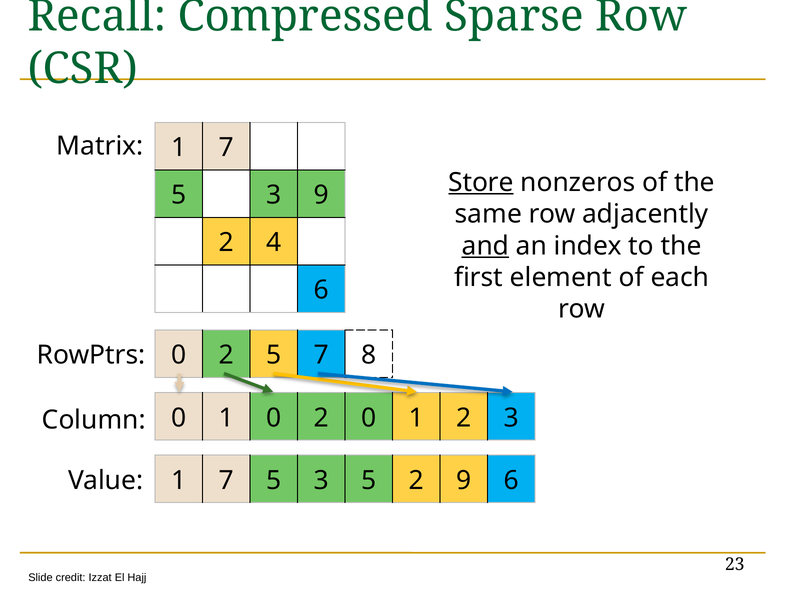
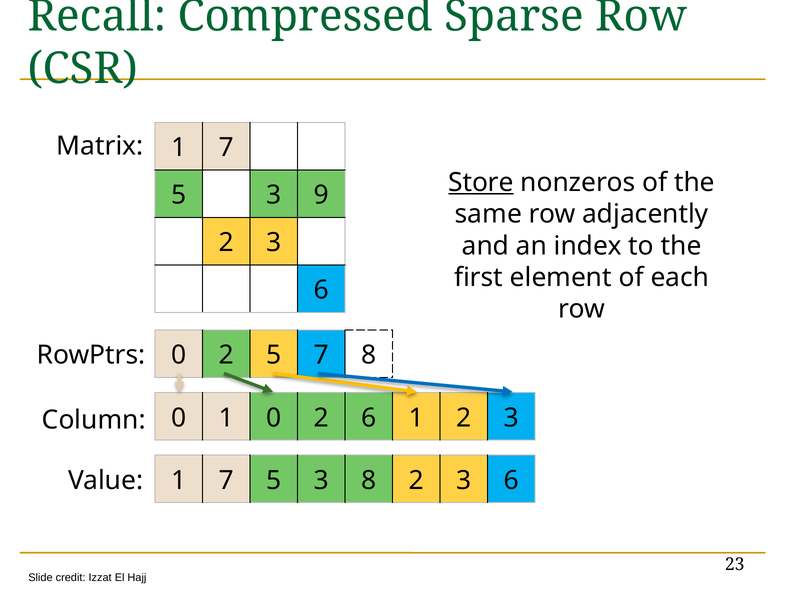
4 at (274, 243): 4 -> 3
and underline: present -> none
2 0: 0 -> 6
3 5: 5 -> 8
9 at (464, 480): 9 -> 3
